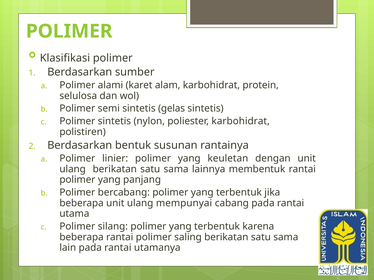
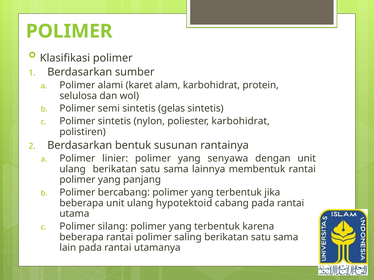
keuletan: keuletan -> senyawa
mempunyai: mempunyai -> hypotektoid
